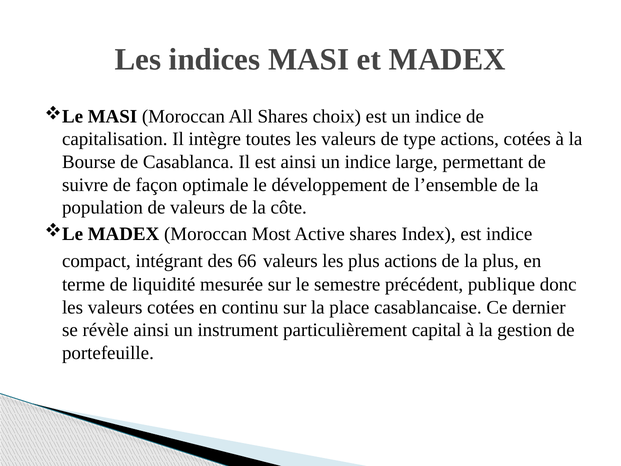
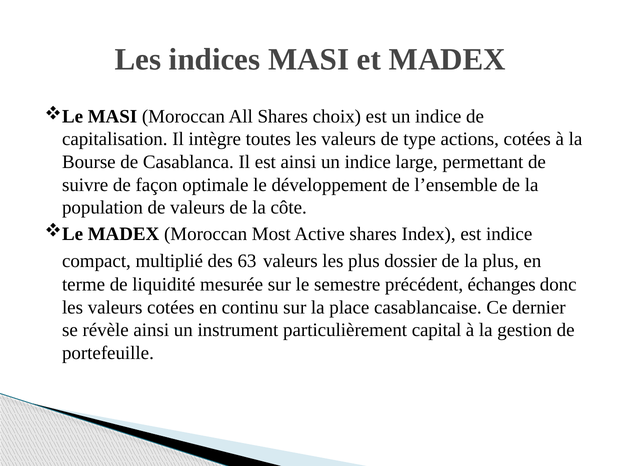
intégrant: intégrant -> multiplié
66: 66 -> 63
plus actions: actions -> dossier
publique: publique -> échanges
